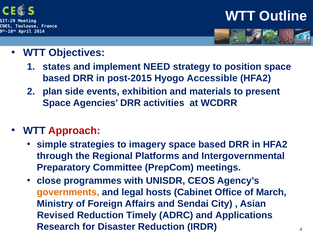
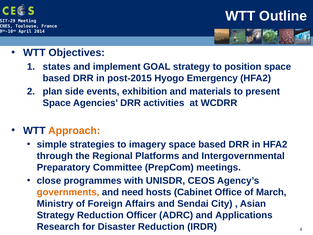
NEED: NEED -> GOAL
Accessible: Accessible -> Emergency
Approach colour: red -> orange
legal: legal -> need
Revised at (56, 215): Revised -> Strategy
Timely: Timely -> Officer
